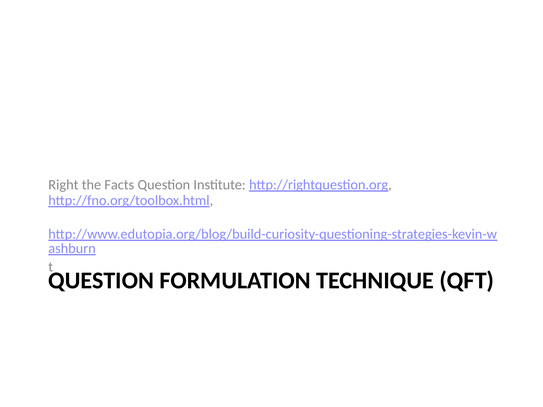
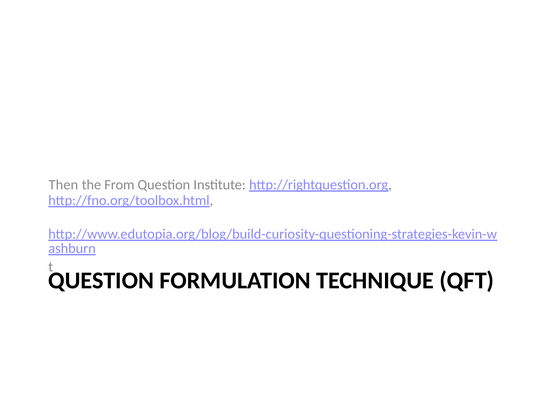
Right: Right -> Then
Facts: Facts -> From
